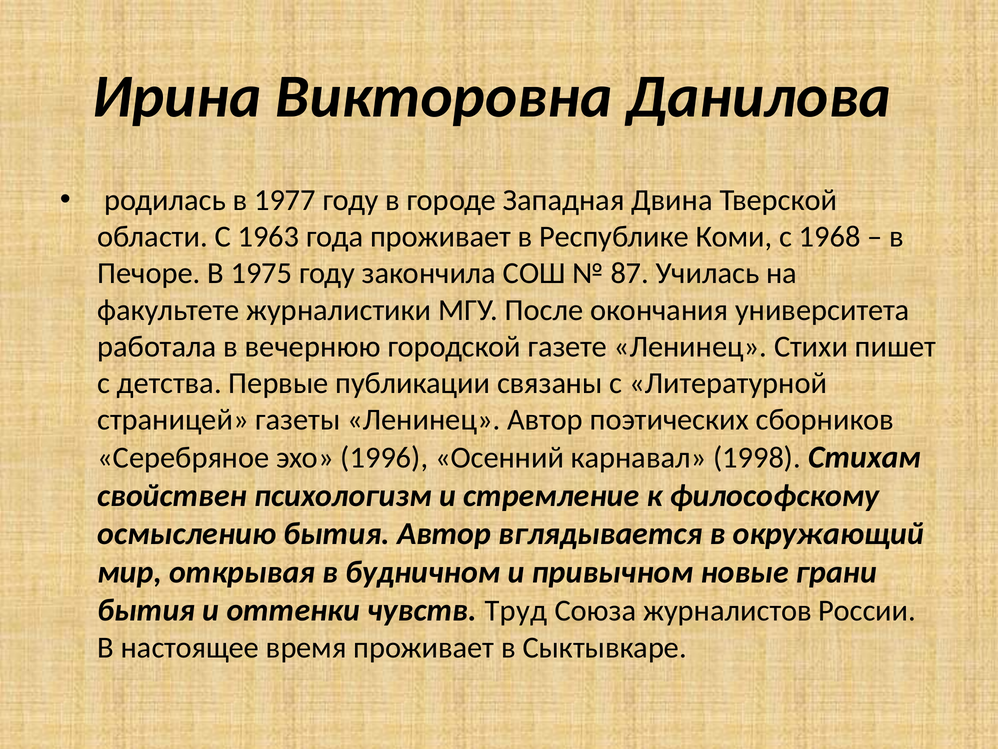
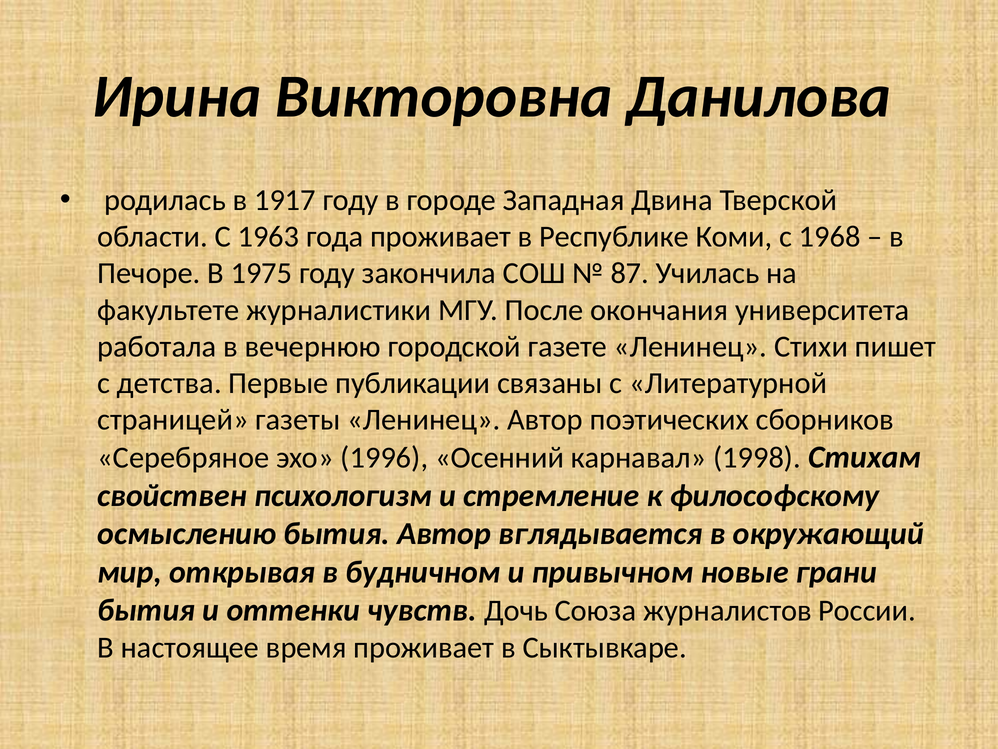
1977: 1977 -> 1917
Труд: Труд -> Дочь
